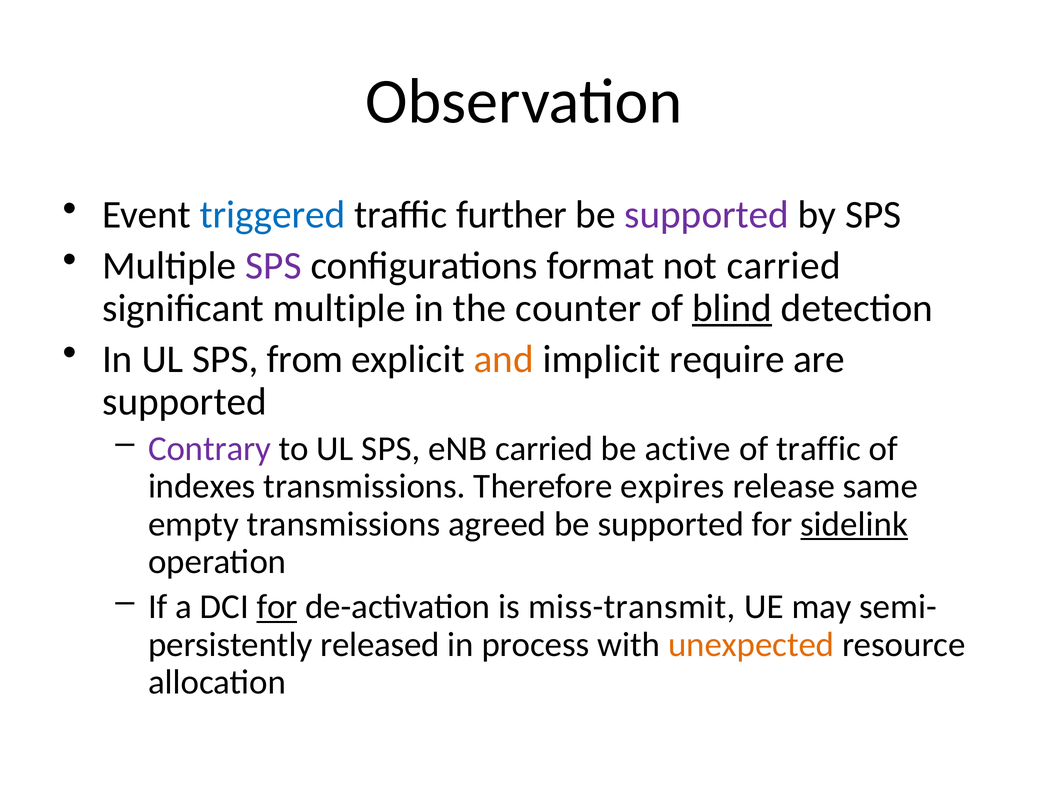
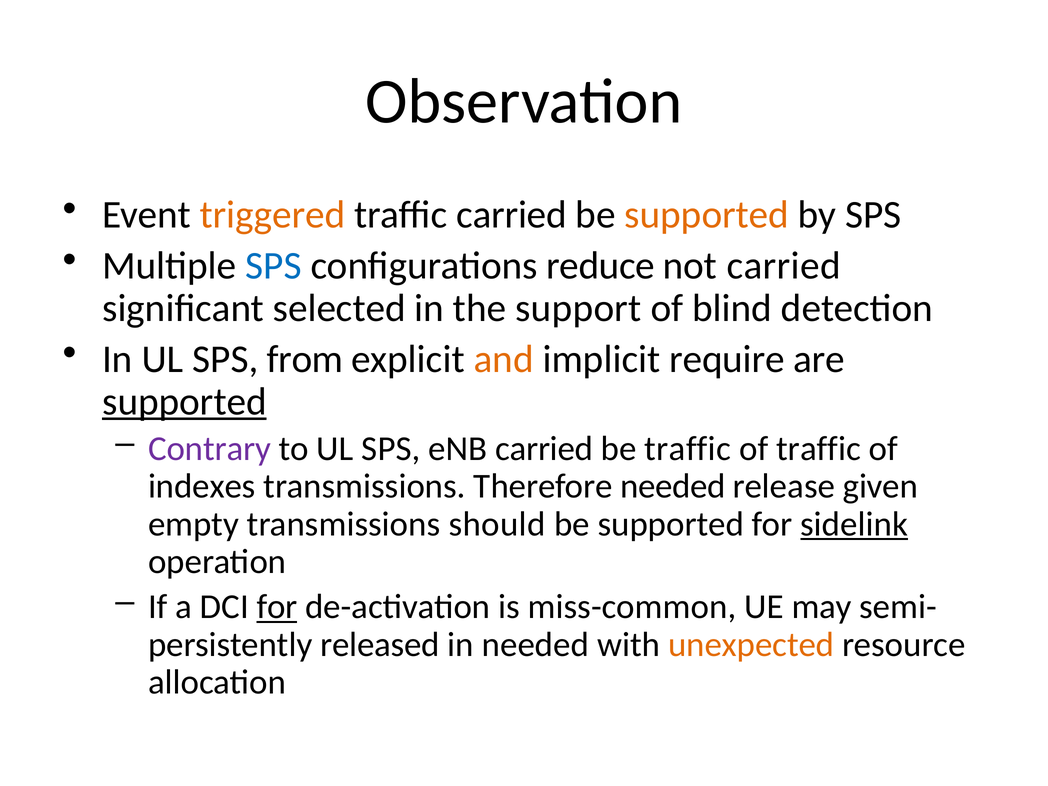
triggered colour: blue -> orange
traffic further: further -> carried
supported at (707, 215) colour: purple -> orange
SPS at (274, 266) colour: purple -> blue
format: format -> reduce
significant multiple: multiple -> selected
counter: counter -> support
blind underline: present -> none
supported at (184, 402) underline: none -> present
be active: active -> traffic
Therefore expires: expires -> needed
same: same -> given
agreed: agreed -> should
miss-transmit: miss-transmit -> miss-common
in process: process -> needed
